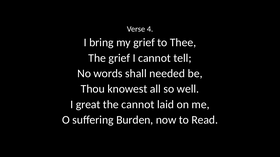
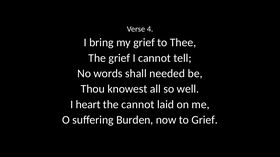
great: great -> heart
to Read: Read -> Grief
